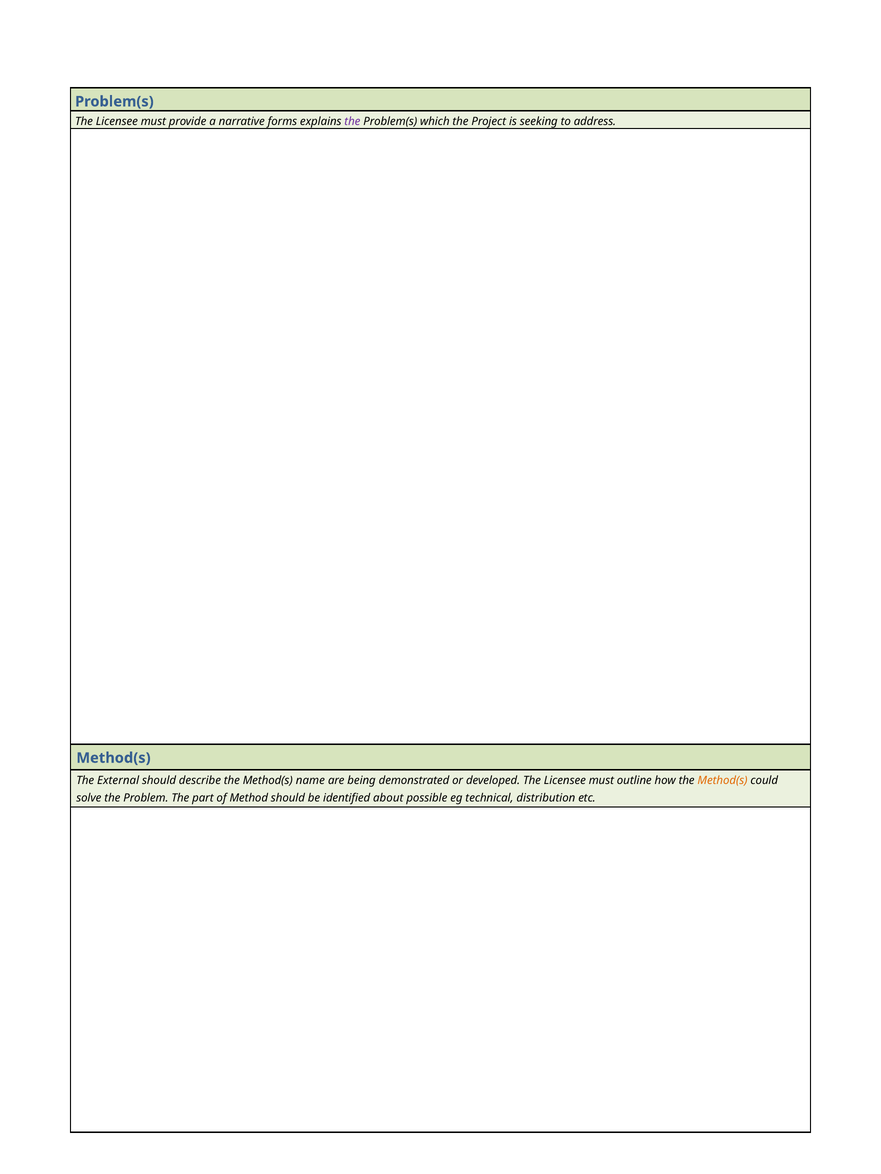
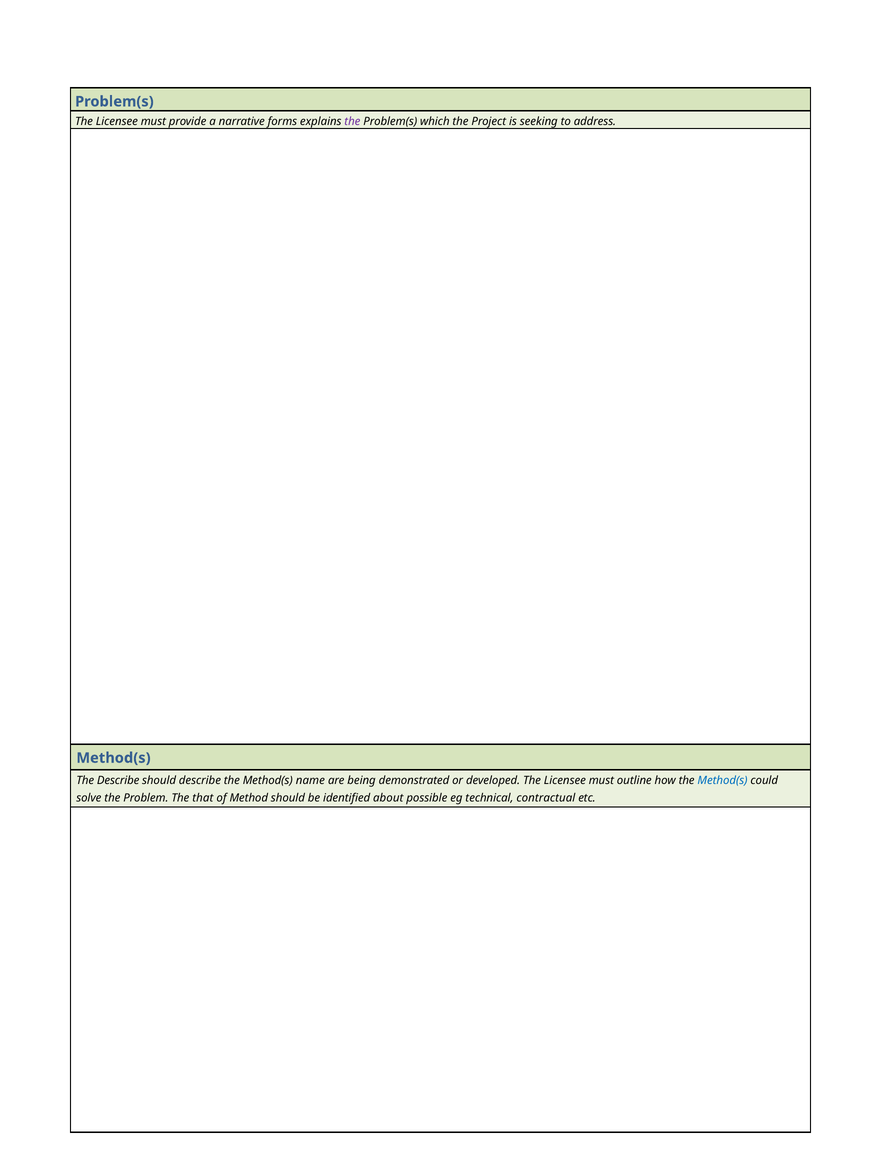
The External: External -> Describe
Method(s at (722, 781) colour: orange -> blue
part: part -> that
distribution: distribution -> contractual
